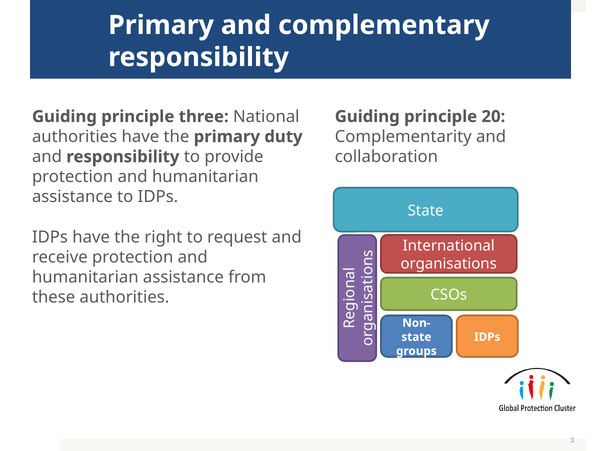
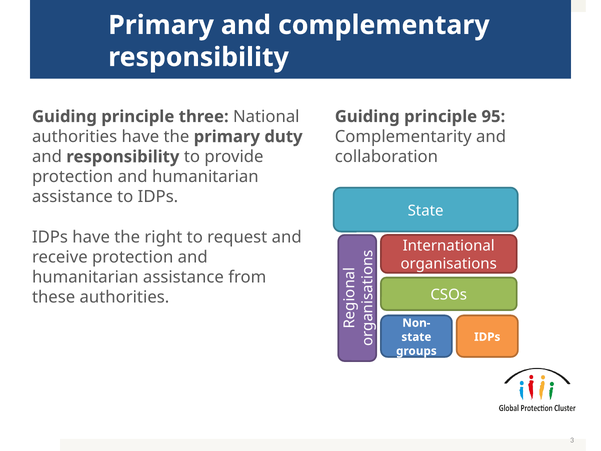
20: 20 -> 95
